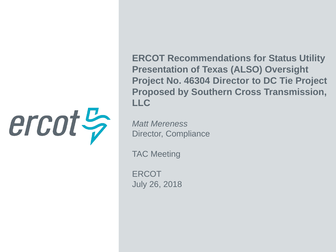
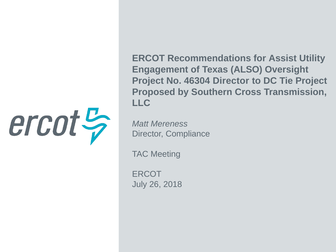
Status: Status -> Assist
Presentation: Presentation -> Engagement
